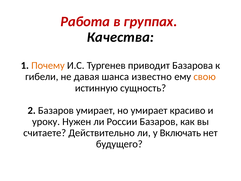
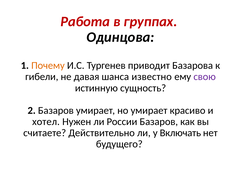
Качества: Качества -> Одинцова
свою colour: orange -> purple
уроку: уроку -> хотел
